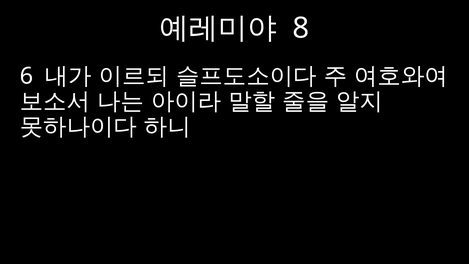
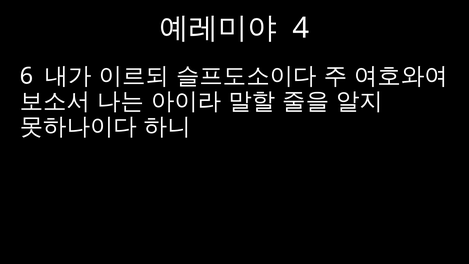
8: 8 -> 4
